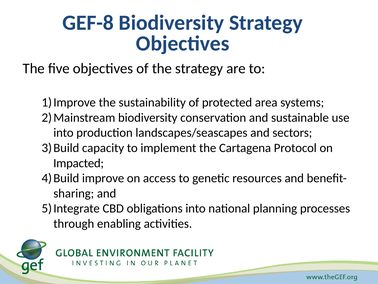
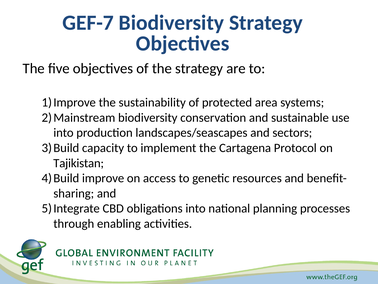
GEF-8: GEF-8 -> GEF-7
Impacted: Impacted -> Tajikistan
